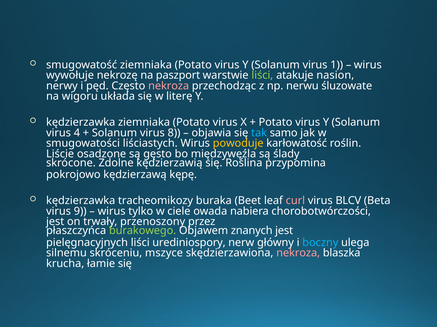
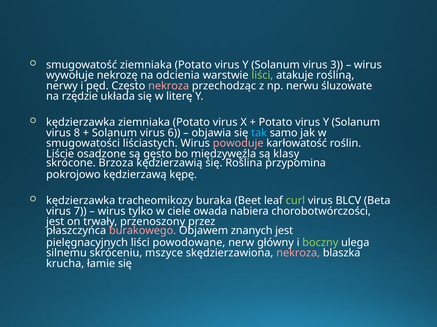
1: 1 -> 3
paszport: paszport -> odcienia
nasion: nasion -> rośliną
wigoru: wigoru -> rzędzie
4: 4 -> 8
8: 8 -> 6
powoduje colour: yellow -> pink
ślady: ślady -> klasy
Zdolne: Zdolne -> Brzoza
curl colour: pink -> light green
9: 9 -> 7
burakowego colour: light green -> pink
urediniospory: urediniospory -> powodowane
boczny colour: light blue -> light green
